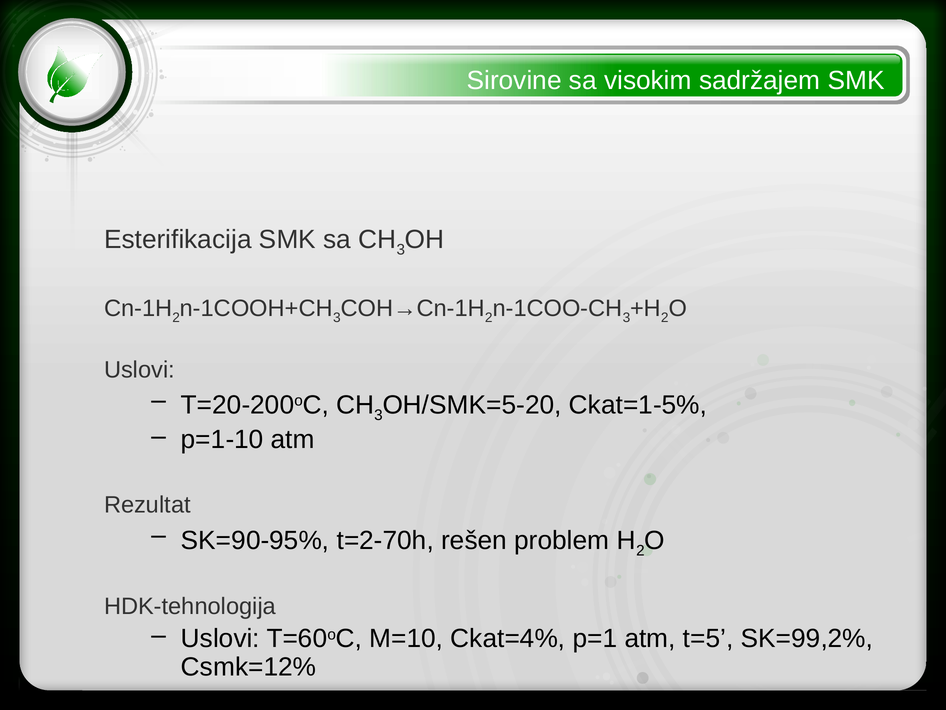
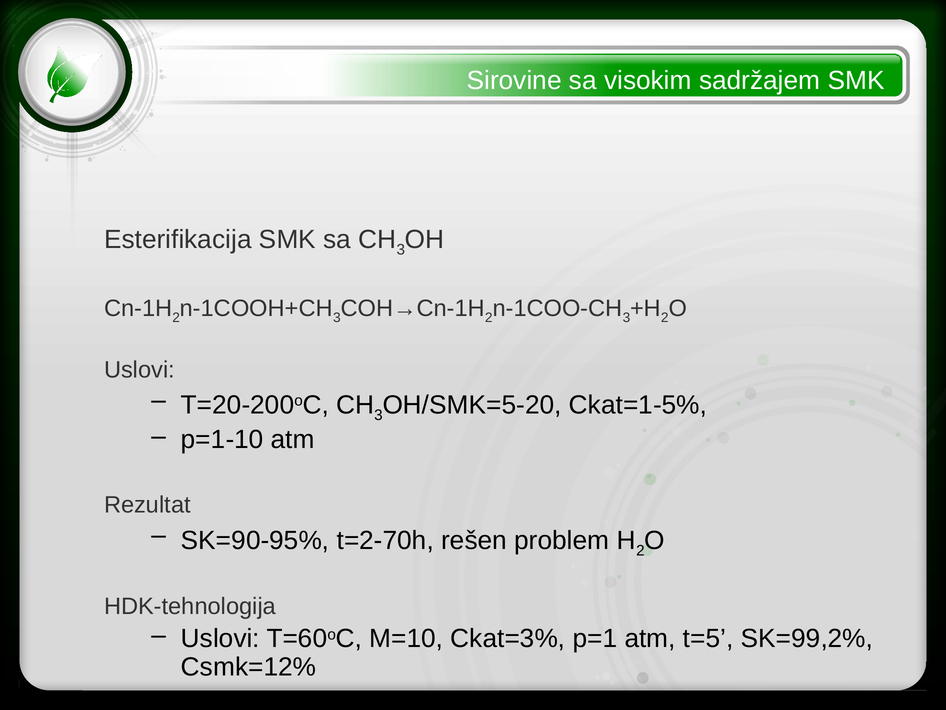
Ckat=4%: Ckat=4% -> Ckat=3%
